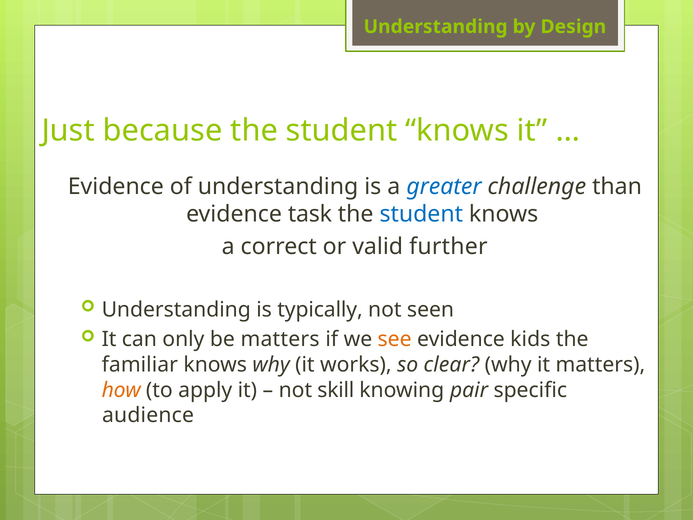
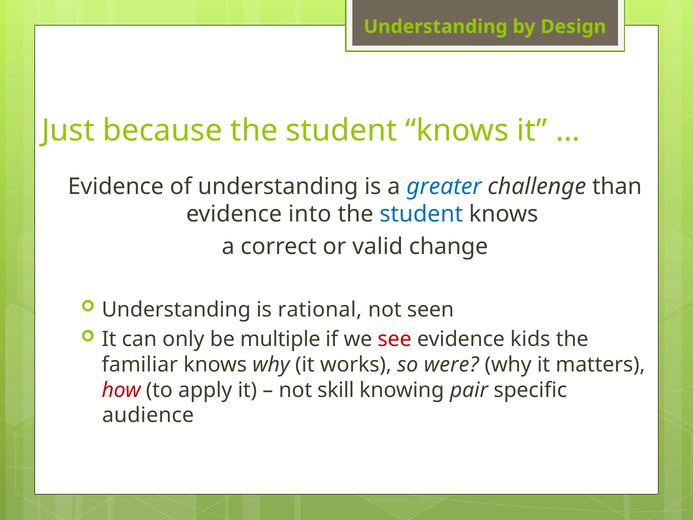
task: task -> into
further: further -> change
typically: typically -> rational
be matters: matters -> multiple
see colour: orange -> red
clear: clear -> were
how colour: orange -> red
